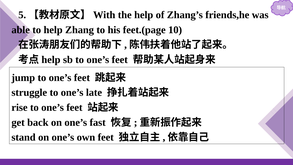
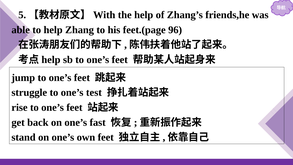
10: 10 -> 96
late: late -> test
